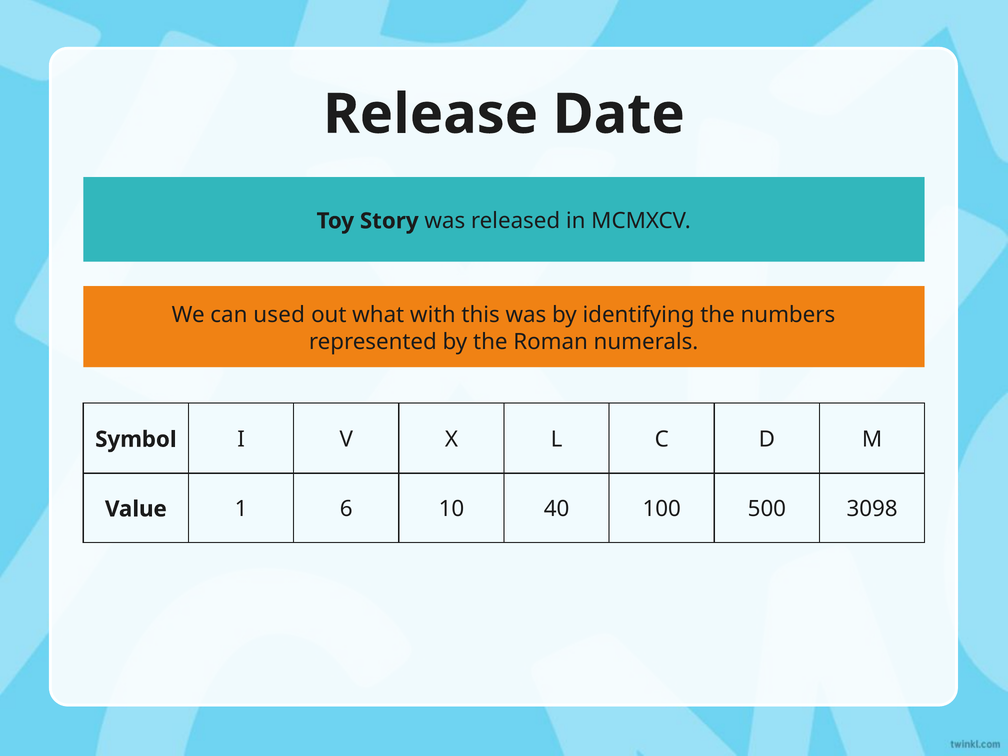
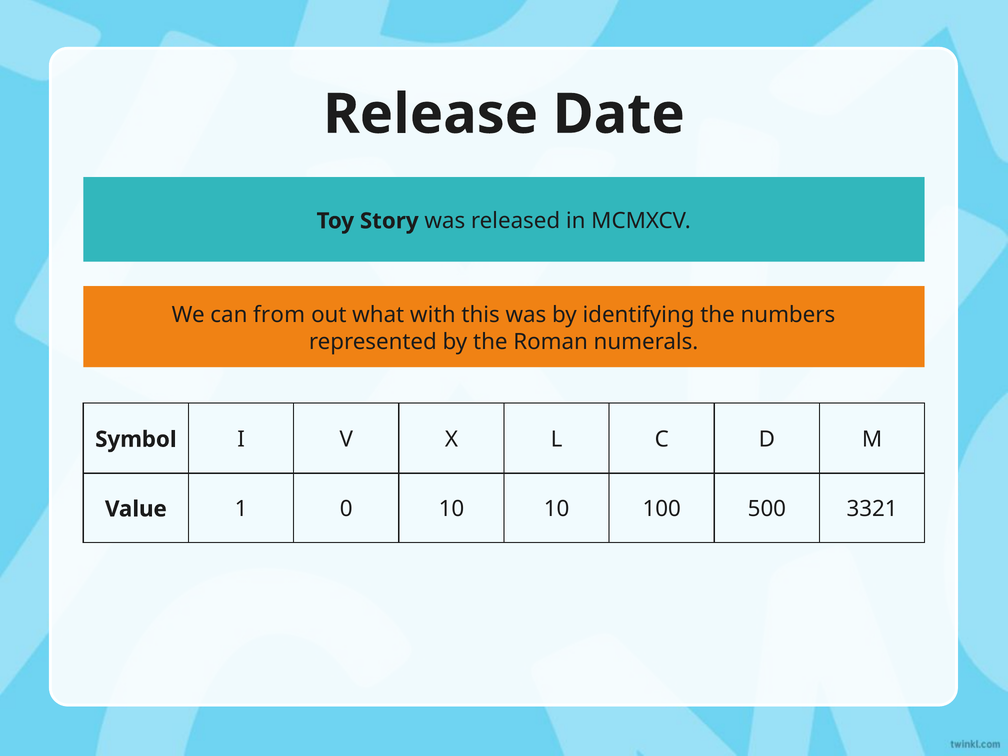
used: used -> from
6: 6 -> 0
10 40: 40 -> 10
3098: 3098 -> 3321
